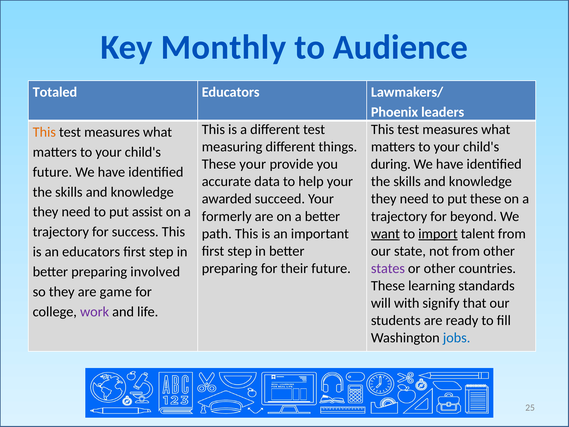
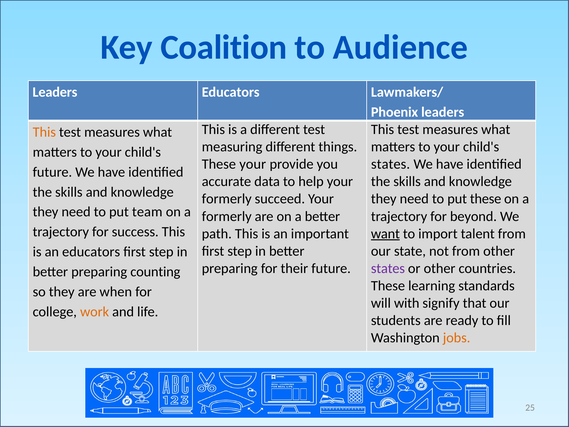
Monthly: Monthly -> Coalition
Totaled at (55, 92): Totaled -> Leaders
during at (391, 164): during -> states
awarded at (227, 199): awarded -> formerly
assist: assist -> team
import underline: present -> none
involved: involved -> counting
game: game -> when
work colour: purple -> orange
jobs colour: blue -> orange
